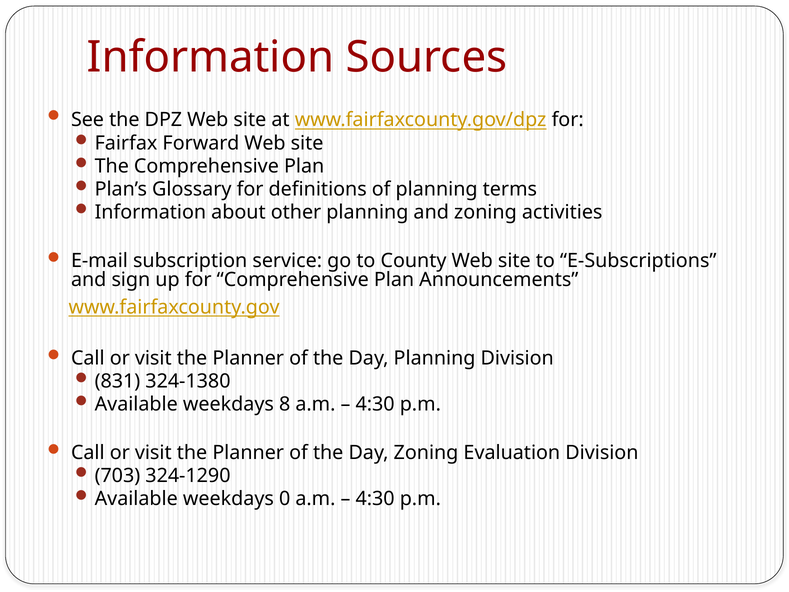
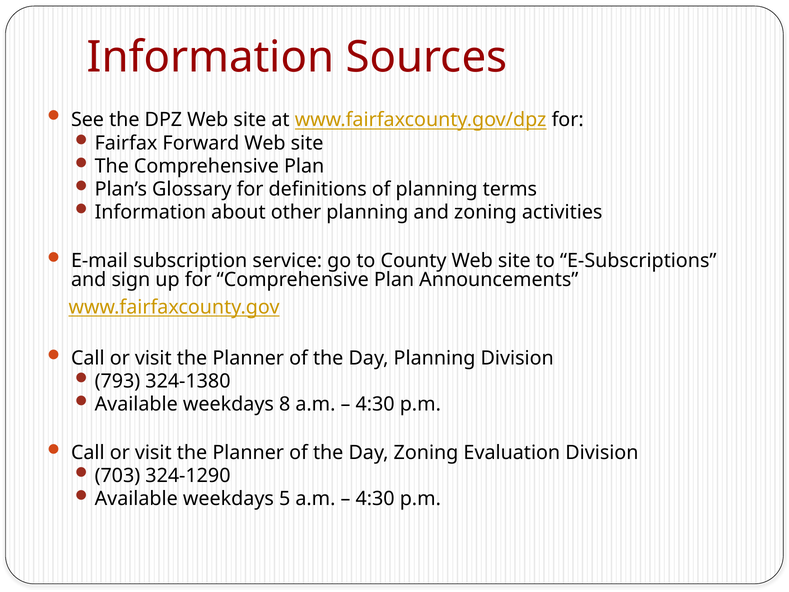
831: 831 -> 793
0: 0 -> 5
